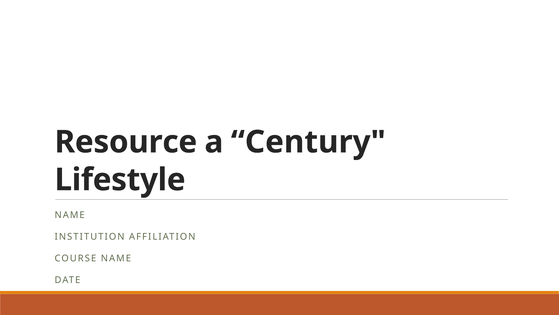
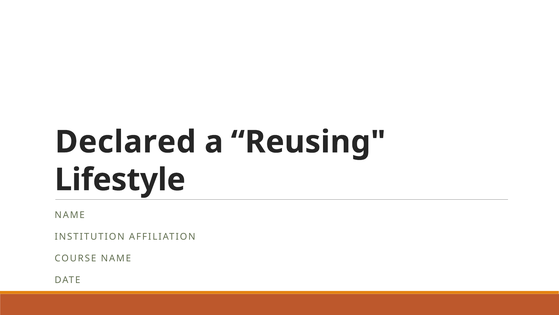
Resource: Resource -> Declared
Century: Century -> Reusing
